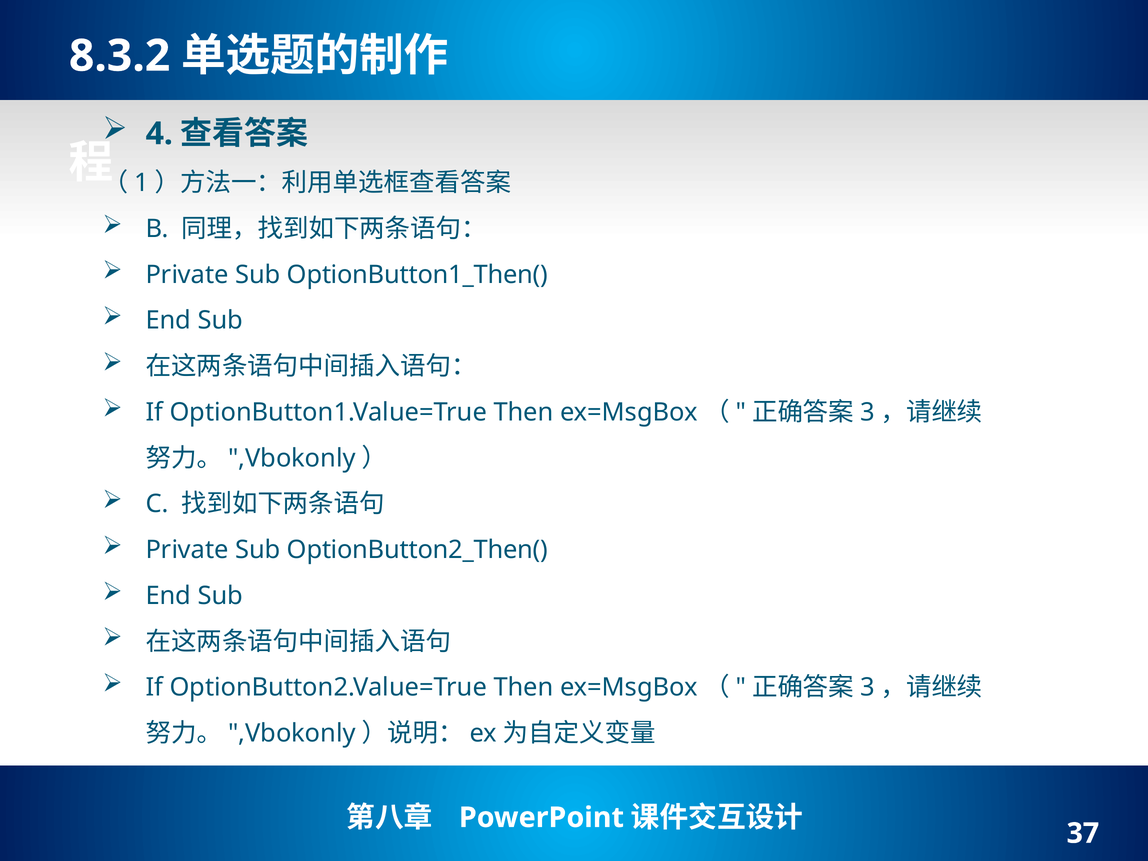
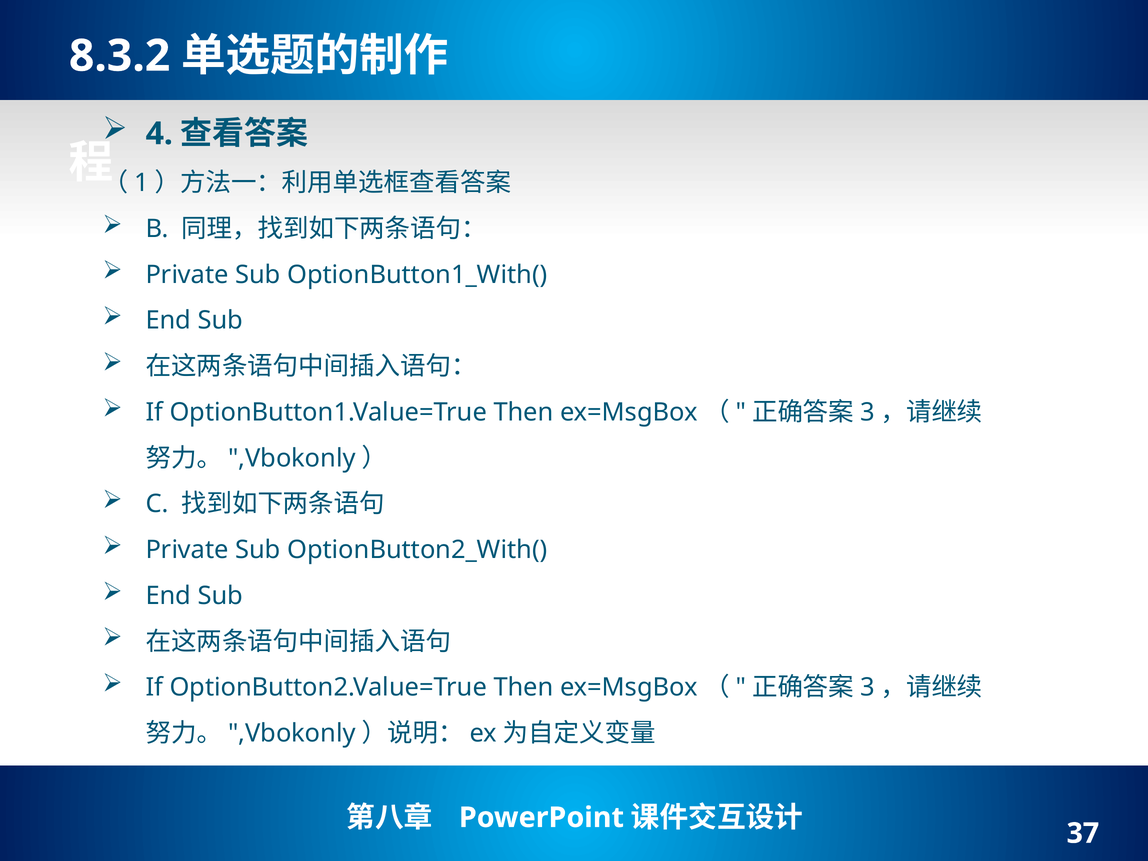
OptionButton1_Then(: OptionButton1_Then( -> OptionButton1_With(
OptionButton2_Then(: OptionButton2_Then( -> OptionButton2_With(
